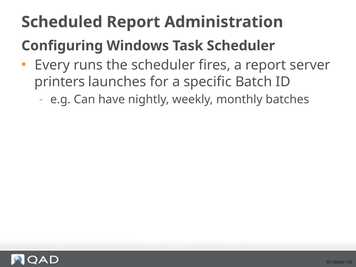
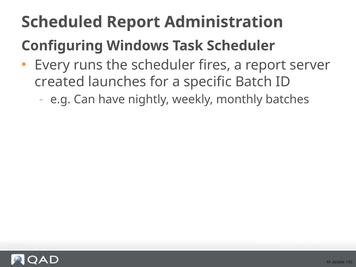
printers: printers -> created
